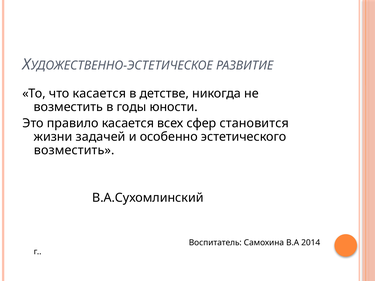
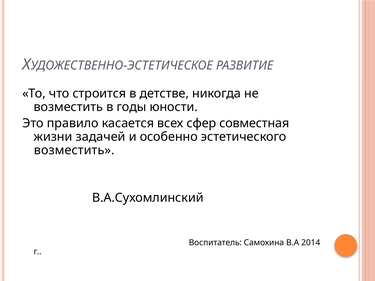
что касается: касается -> строится
становится: становится -> совместная
